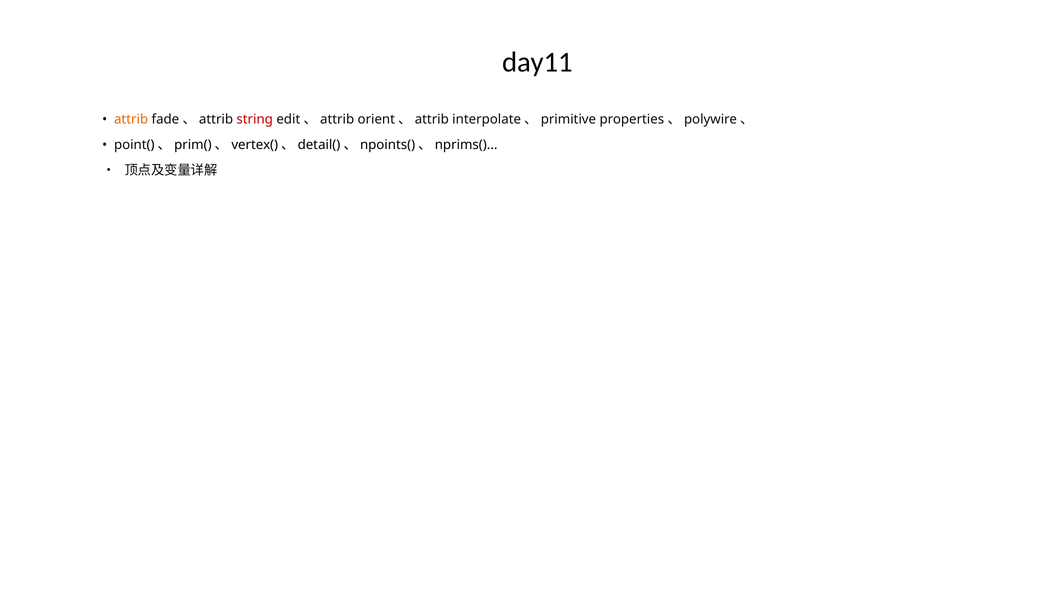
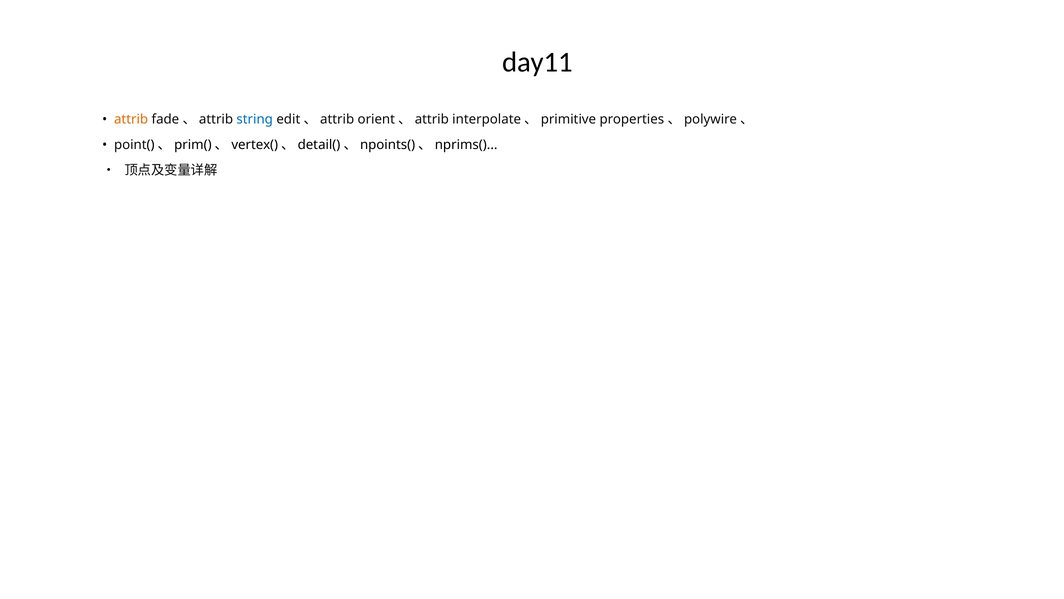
string colour: red -> blue
